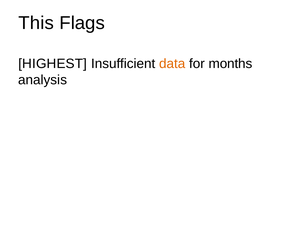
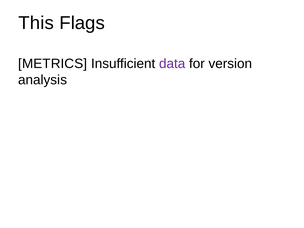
HIGHEST: HIGHEST -> METRICS
data colour: orange -> purple
months: months -> version
